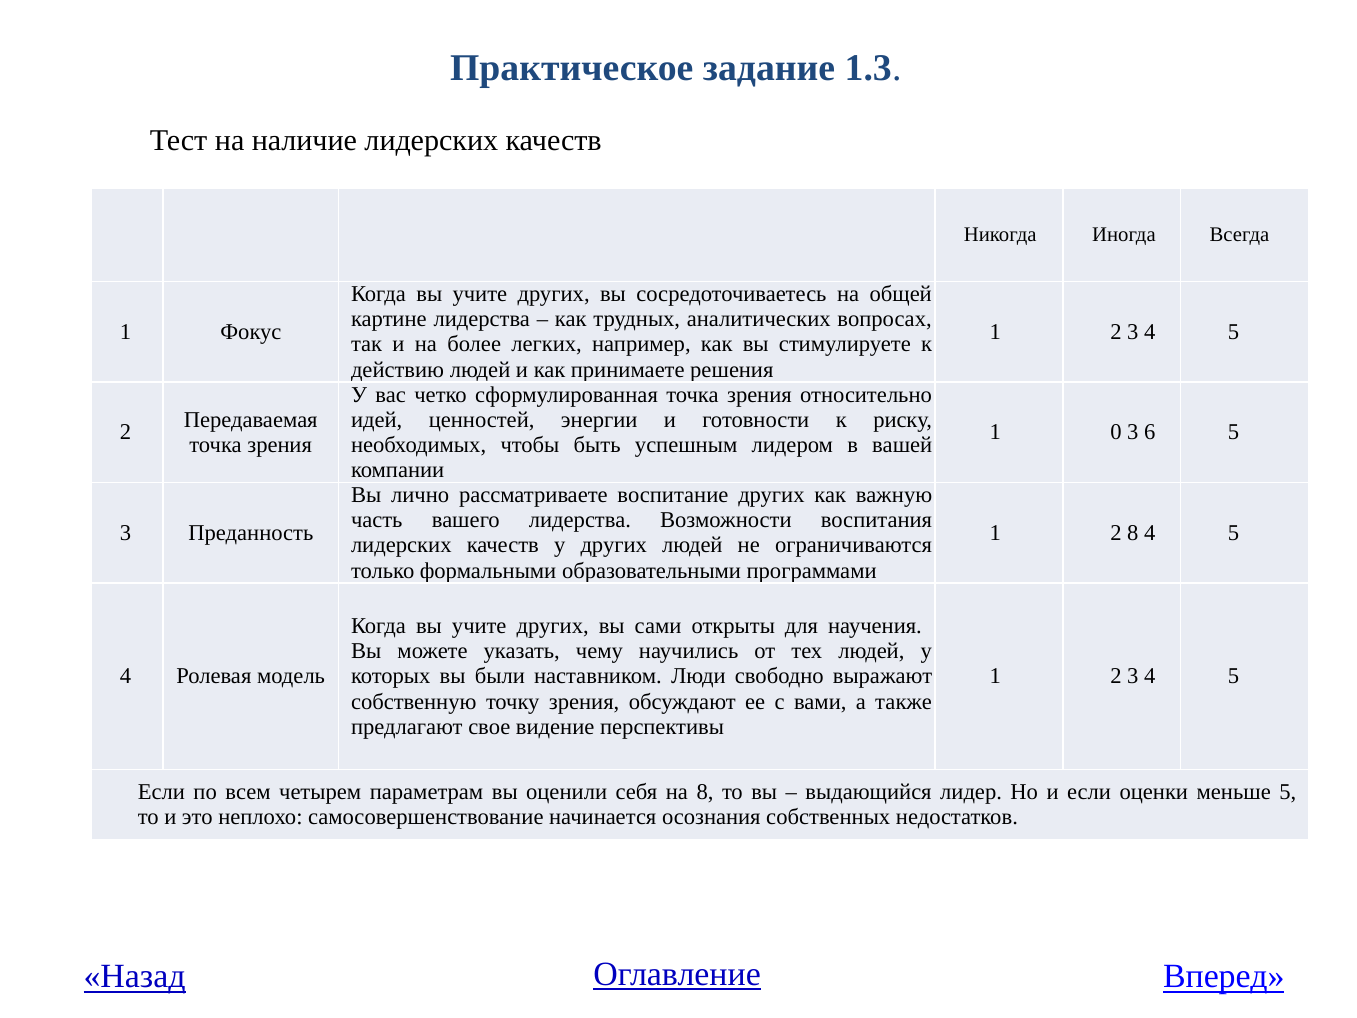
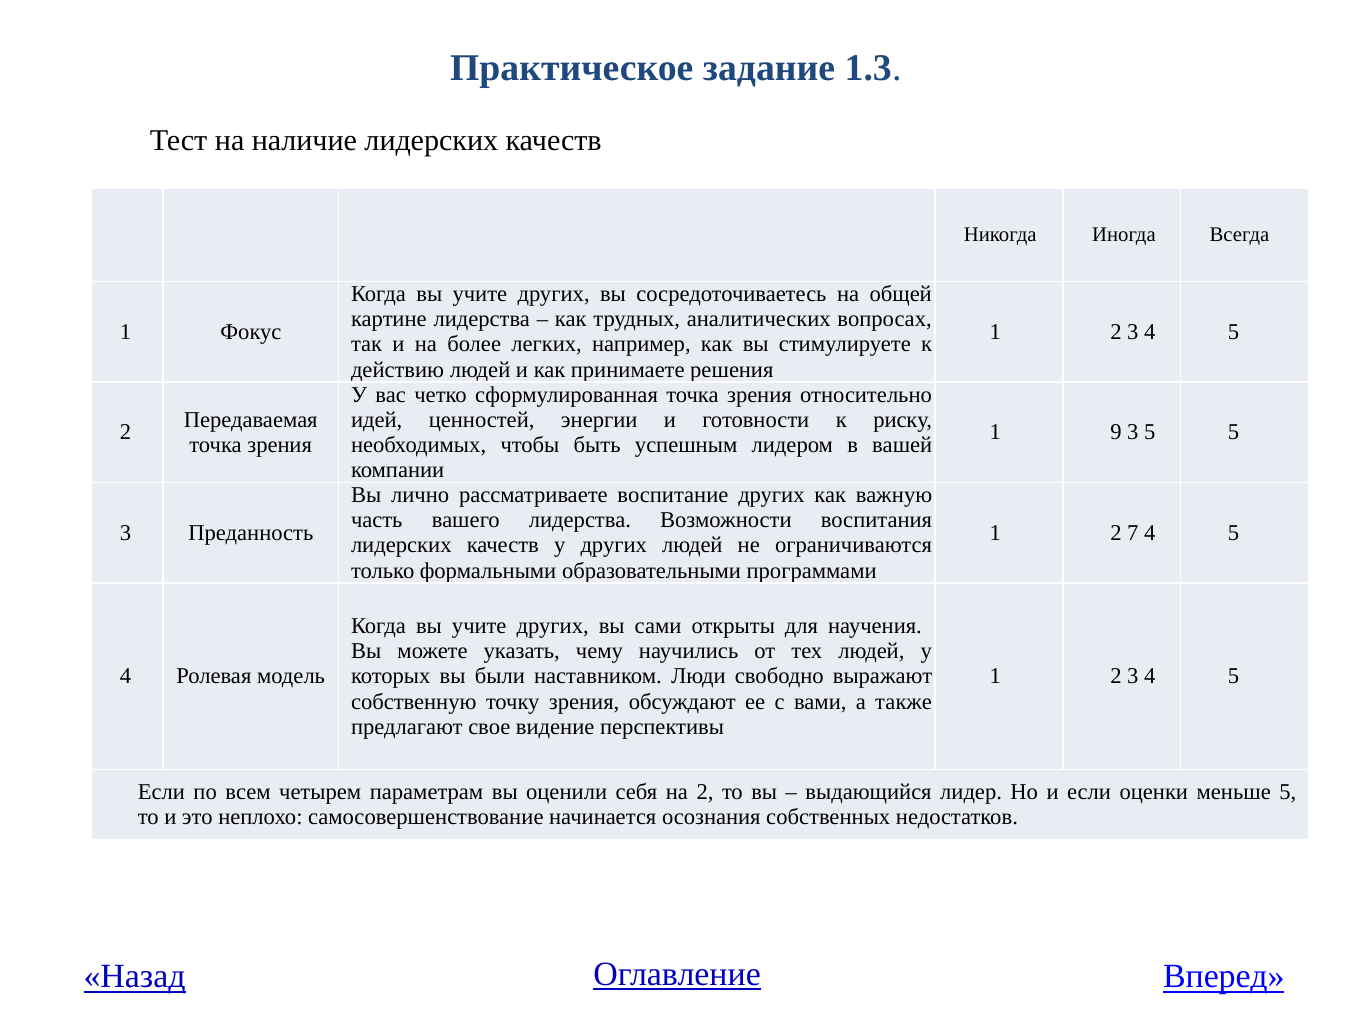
0: 0 -> 9
3 6: 6 -> 5
2 8: 8 -> 7
на 8: 8 -> 2
